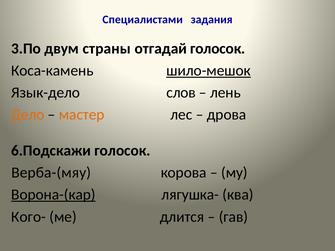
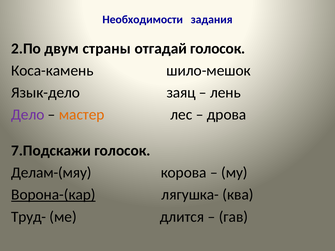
Специалистами: Специалистами -> Необходимости
3.По: 3.По -> 2.По
шило-мешок underline: present -> none
слов: слов -> заяц
Дело colour: orange -> purple
6.Подскажи: 6.Подскажи -> 7.Подскажи
Верба-(мяу: Верба-(мяу -> Делам-(мяу
Кого-: Кого- -> Труд-
